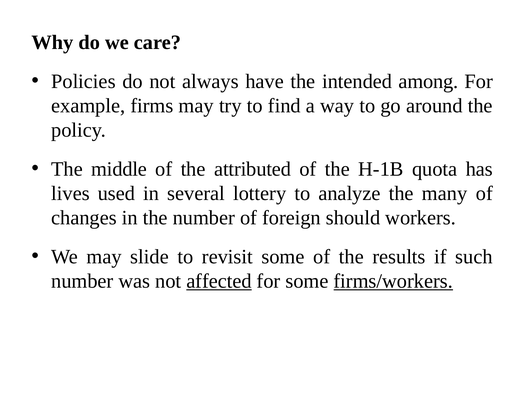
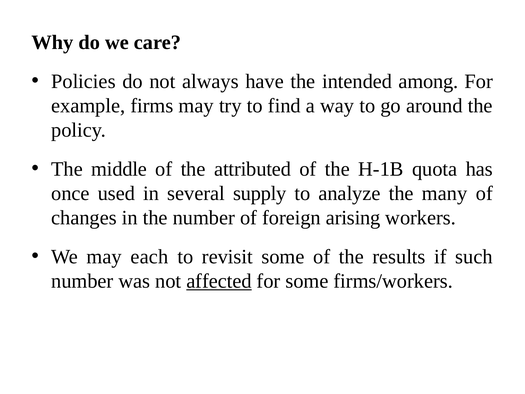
lives: lives -> once
lottery: lottery -> supply
should: should -> arising
slide: slide -> each
firms/workers underline: present -> none
